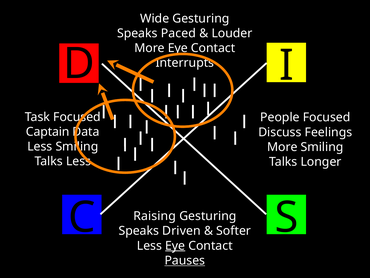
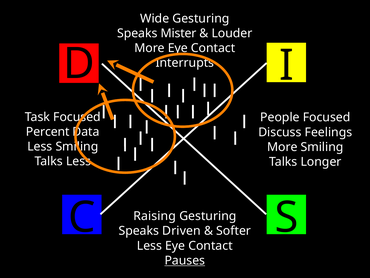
Paced: Paced -> Mister
Captain: Captain -> Percent
Eye at (175, 245) underline: present -> none
